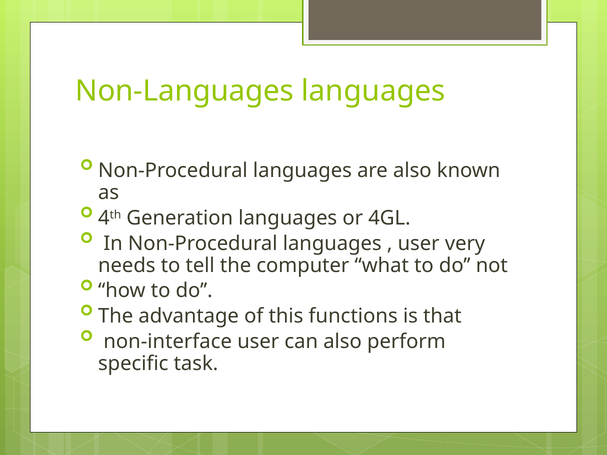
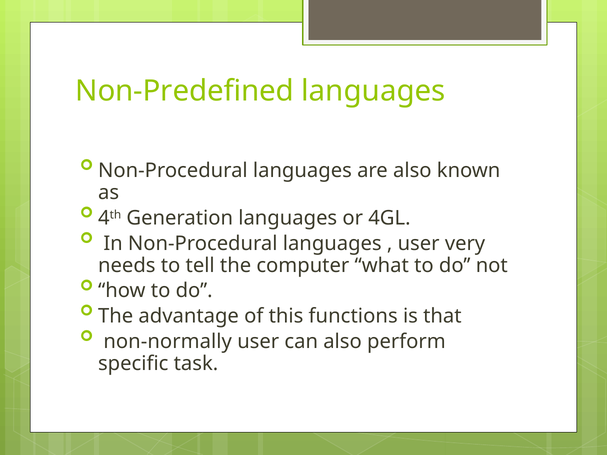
Non-Languages: Non-Languages -> Non-Predefined
non-interface: non-interface -> non-normally
